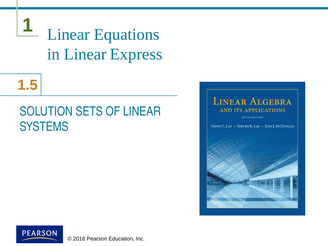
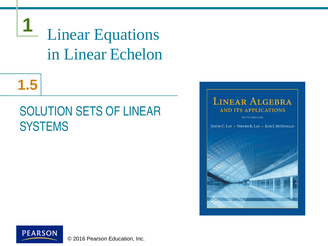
Express: Express -> Echelon
